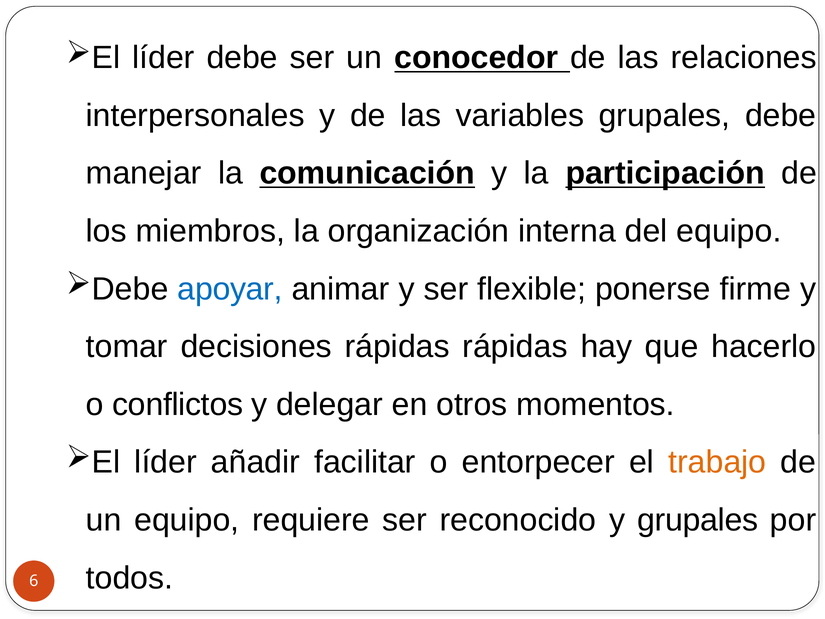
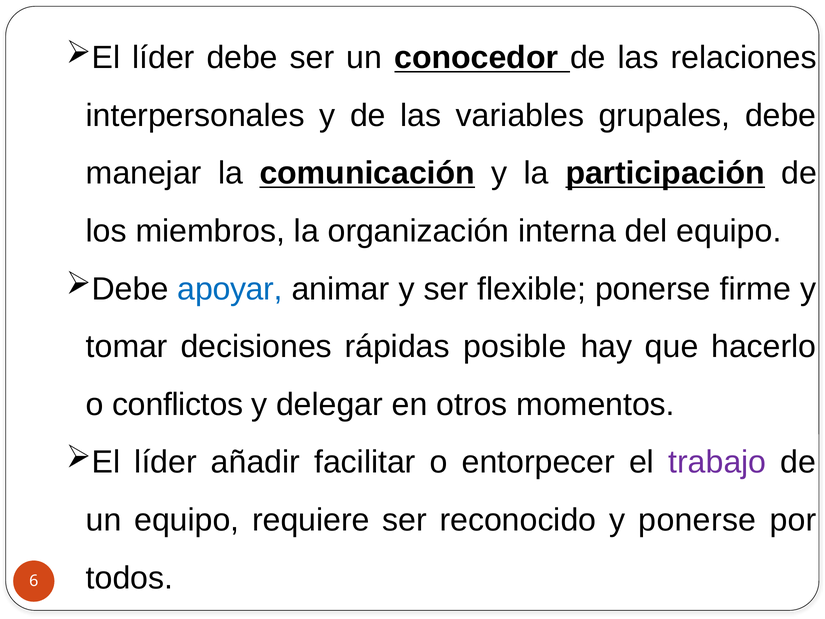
rápidas rápidas: rápidas -> posible
trabajo colour: orange -> purple
y grupales: grupales -> ponerse
